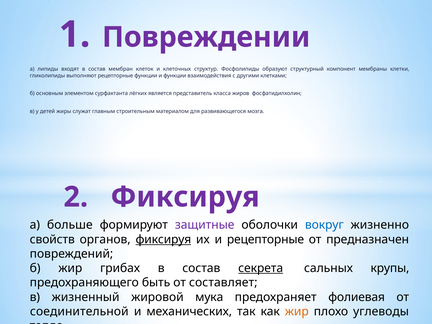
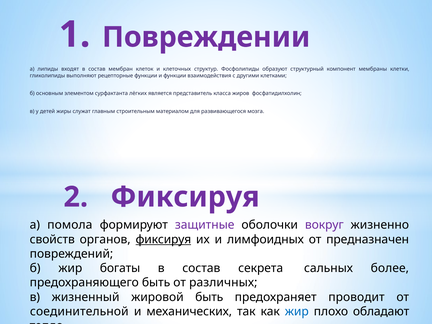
больше: больше -> помола
вокруг colour: blue -> purple
и рецепторные: рецепторные -> лимфоидных
грибах: грибах -> богаты
секрета underline: present -> none
крупы: крупы -> более
составляет: составляет -> различных
жировой мука: мука -> быть
фолиевая: фолиевая -> проводит
жир at (297, 311) colour: orange -> blue
углеводы: углеводы -> обладают
